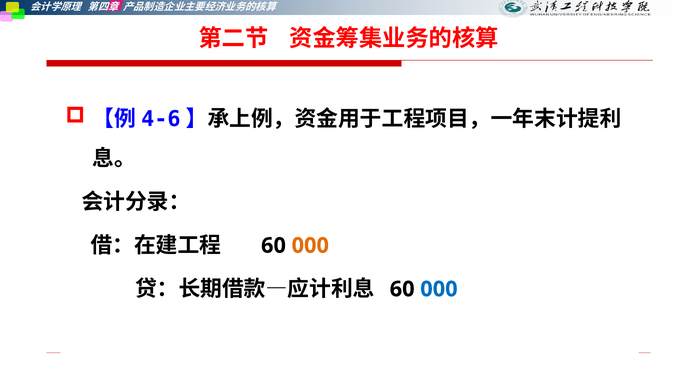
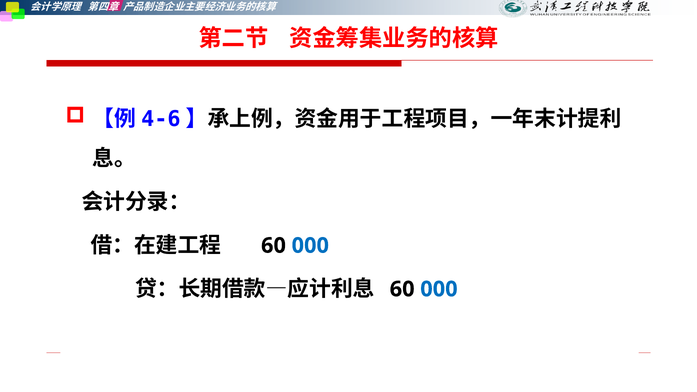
000 at (310, 246) colour: orange -> blue
